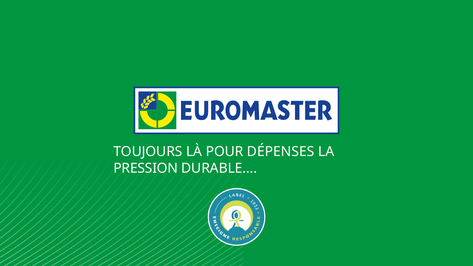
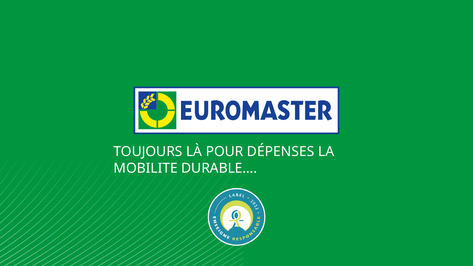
PRESSION: PRESSION -> MOBILITE
